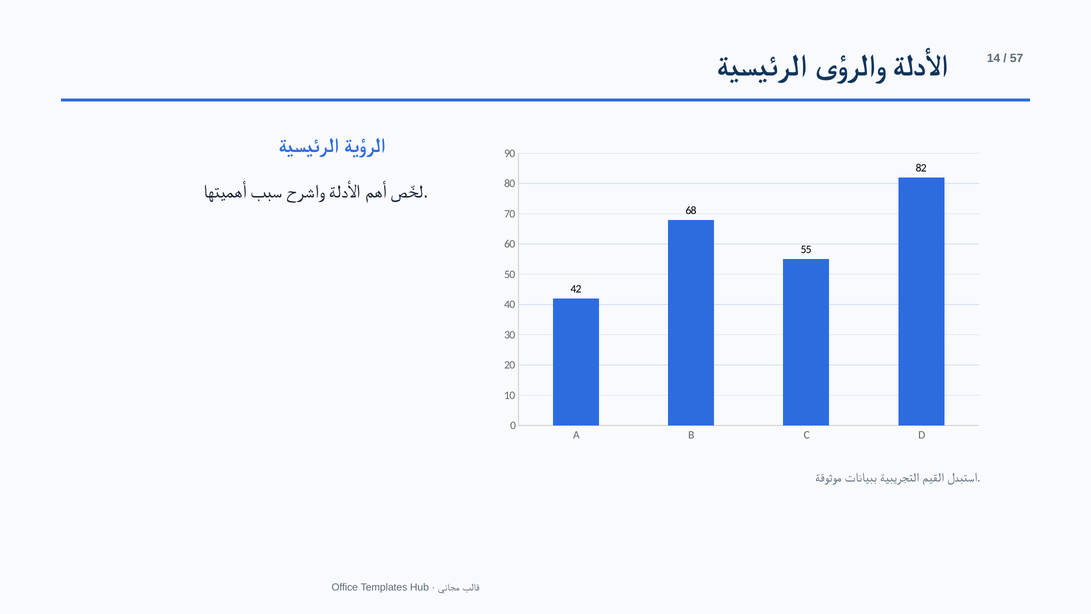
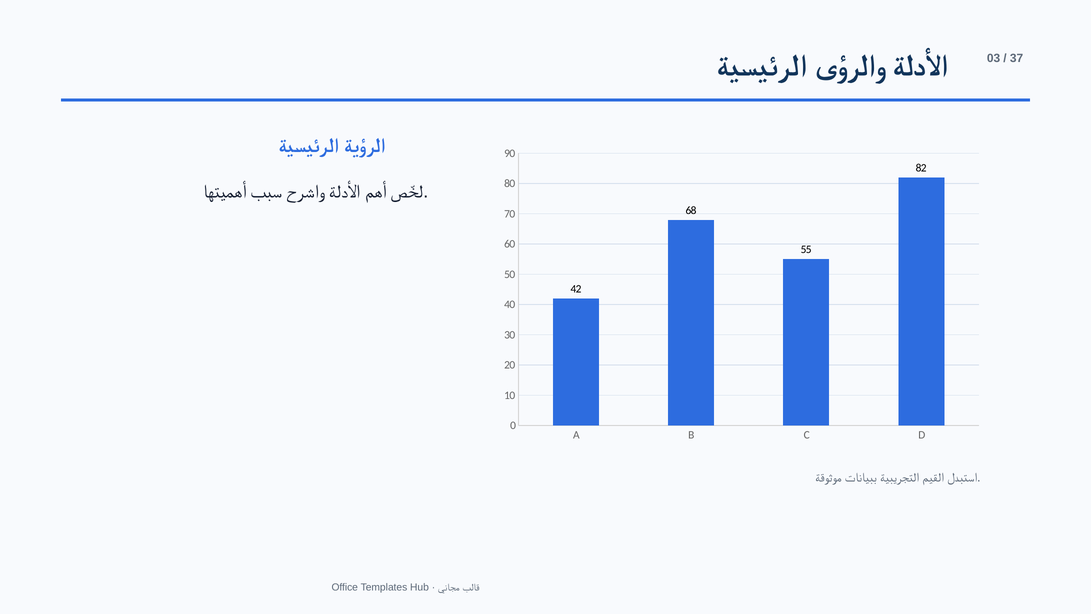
14: 14 -> 03
57: 57 -> 37
